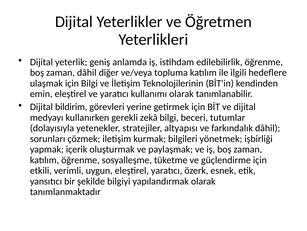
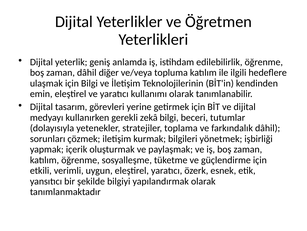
bildirim: bildirim -> tasarım
altyapısı: altyapısı -> toplama
